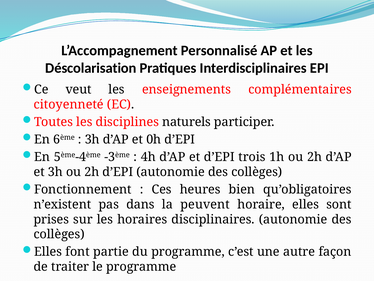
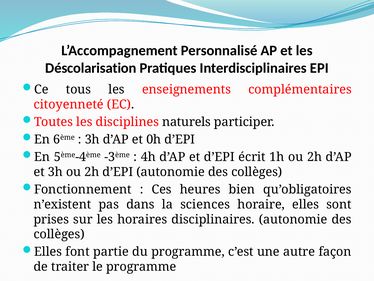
veut: veut -> tous
trois: trois -> écrit
peuvent: peuvent -> sciences
